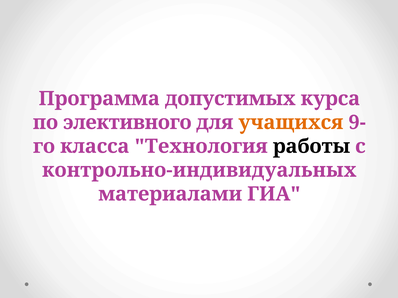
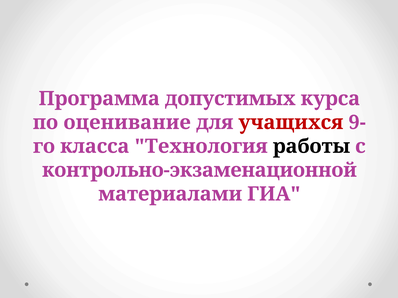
элективного: элективного -> оценивание
учащихся colour: orange -> red
контрольно-индивидуальных: контрольно-индивидуальных -> контрольно-экзаменационной
